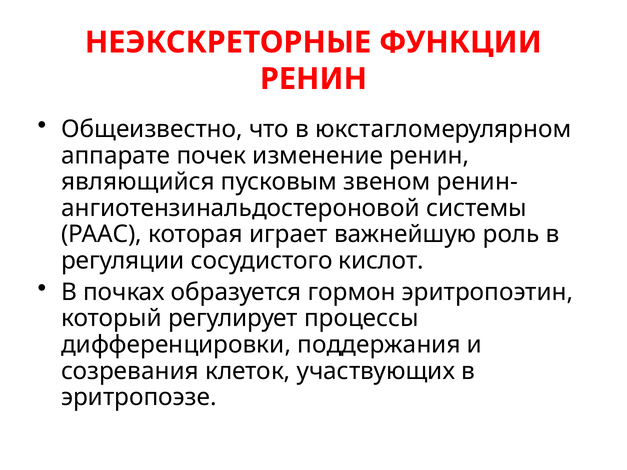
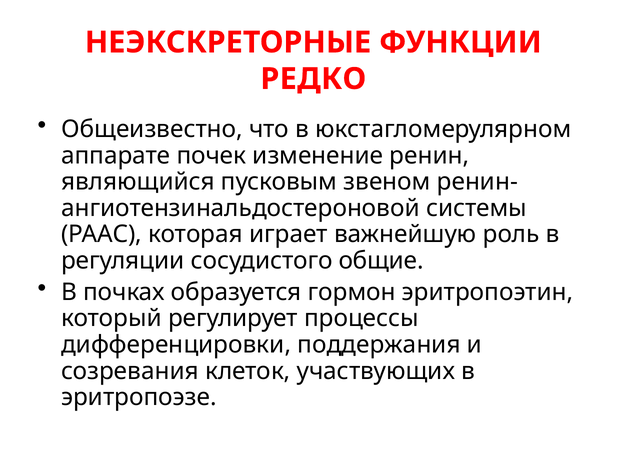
РЕНИН at (313, 79): РЕНИН -> РЕДКО
кислот: кислот -> общие
